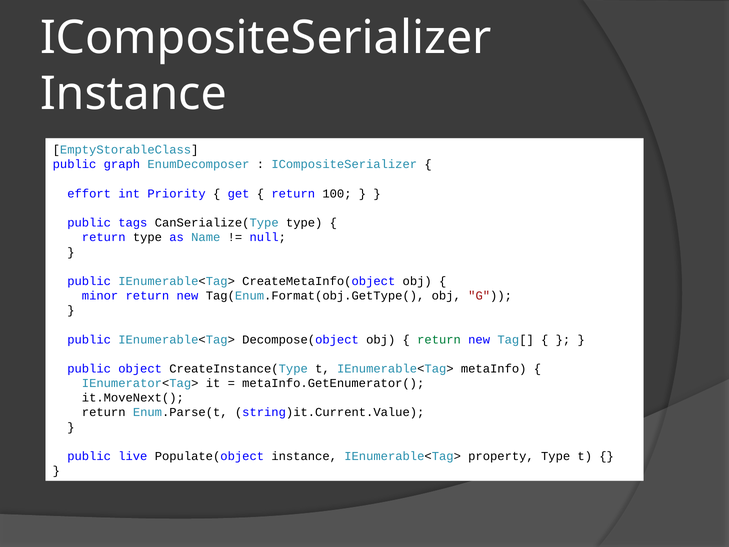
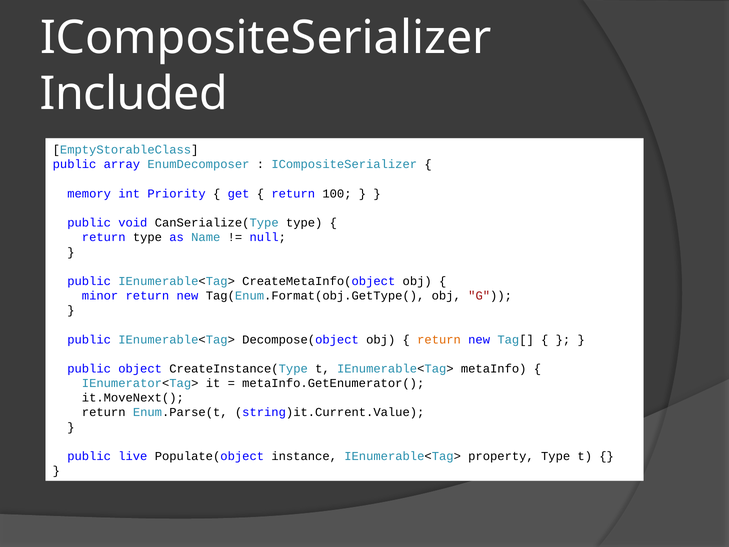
Instance at (134, 94): Instance -> Included
graph: graph -> array
effort: effort -> memory
tags: tags -> void
return at (439, 339) colour: green -> orange
